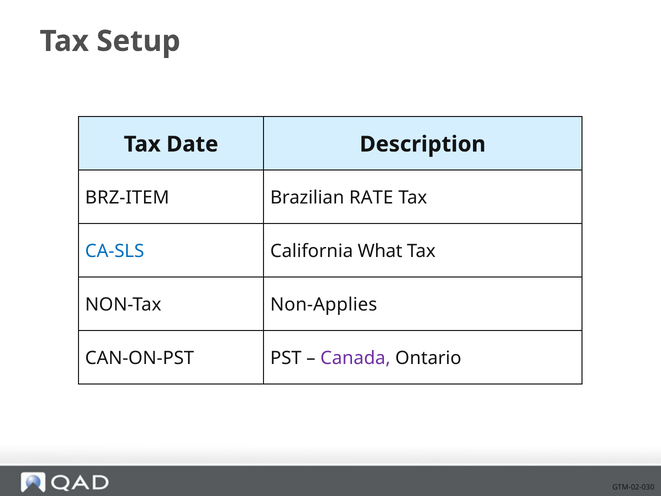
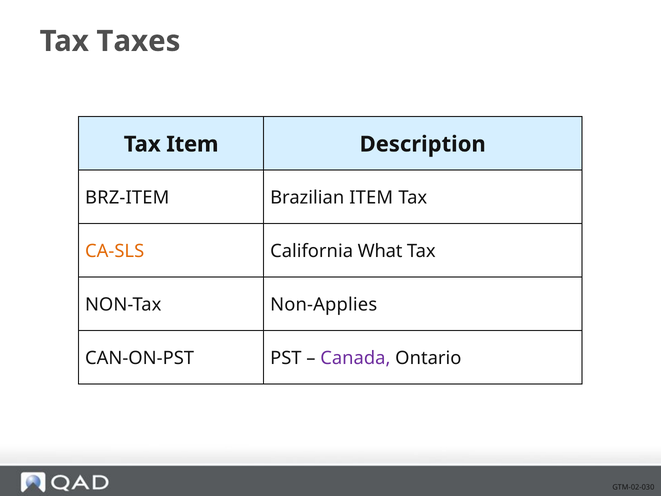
Setup: Setup -> Taxes
Tax Date: Date -> Item
Brazilian RATE: RATE -> ITEM
CA-SLS colour: blue -> orange
